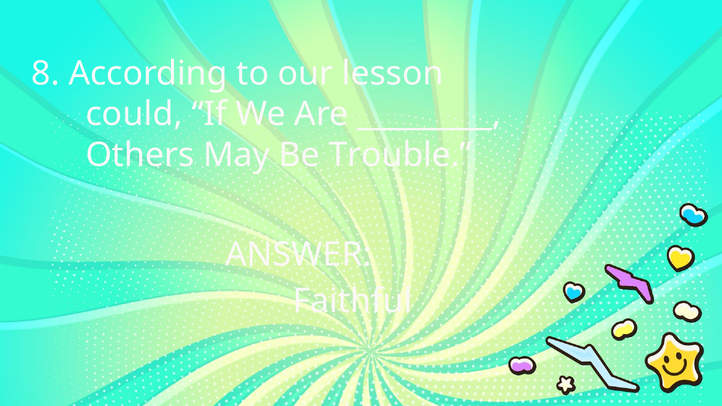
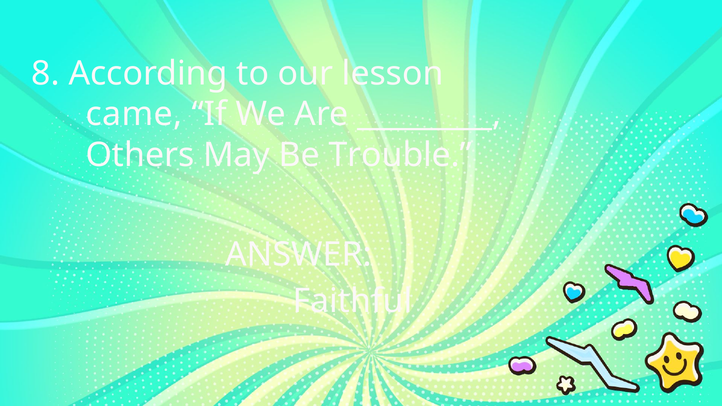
could: could -> came
